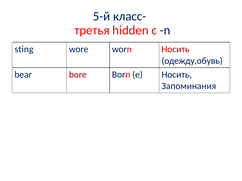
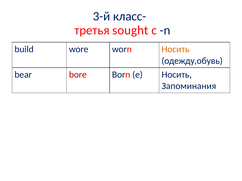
5-й: 5-й -> 3-й
hidden: hidden -> sought
sting: sting -> build
Носить at (175, 49) colour: red -> orange
